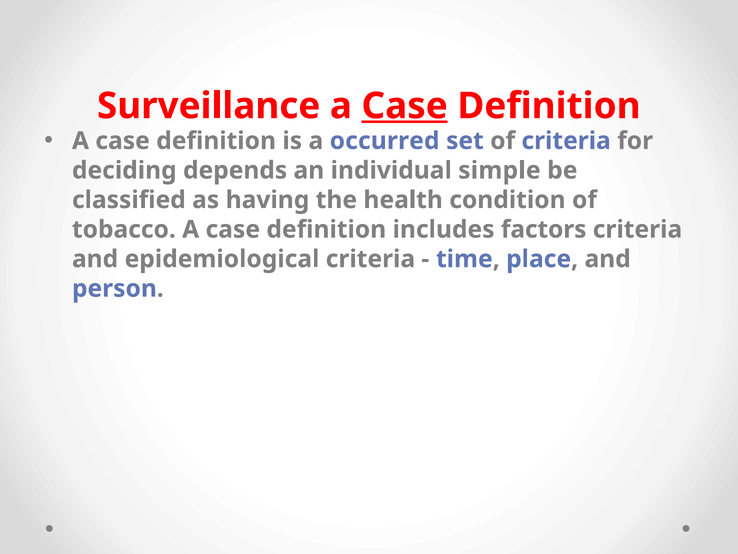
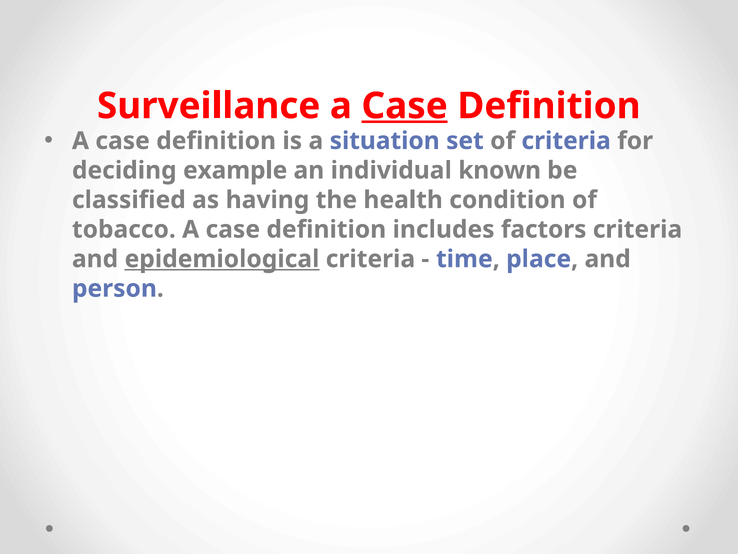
occurred: occurred -> situation
depends: depends -> example
simple: simple -> known
epidemiological underline: none -> present
